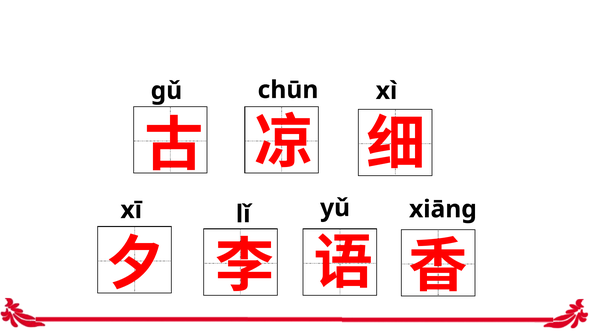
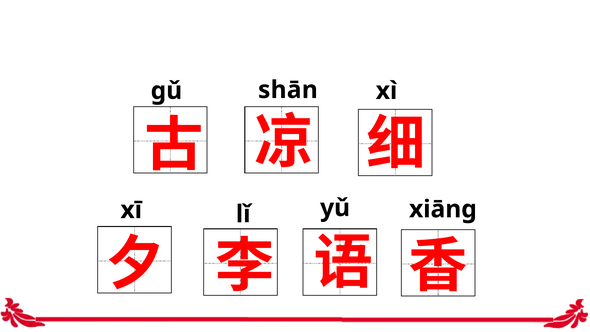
chūn: chūn -> shān
